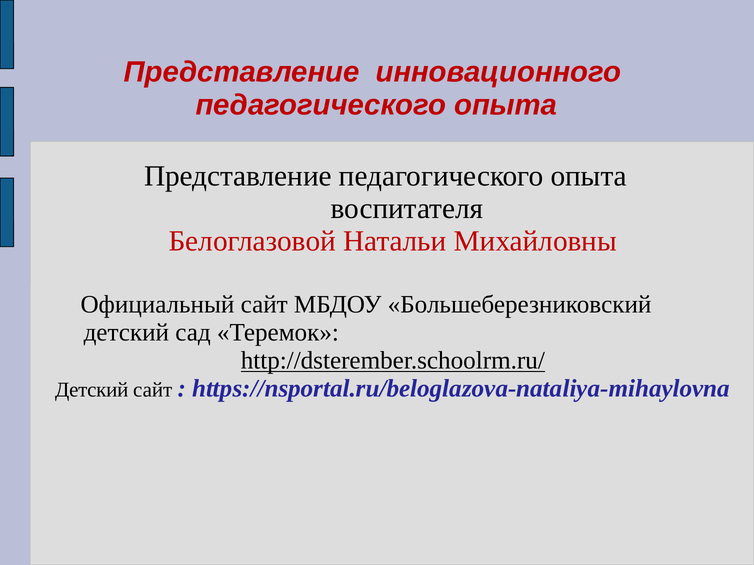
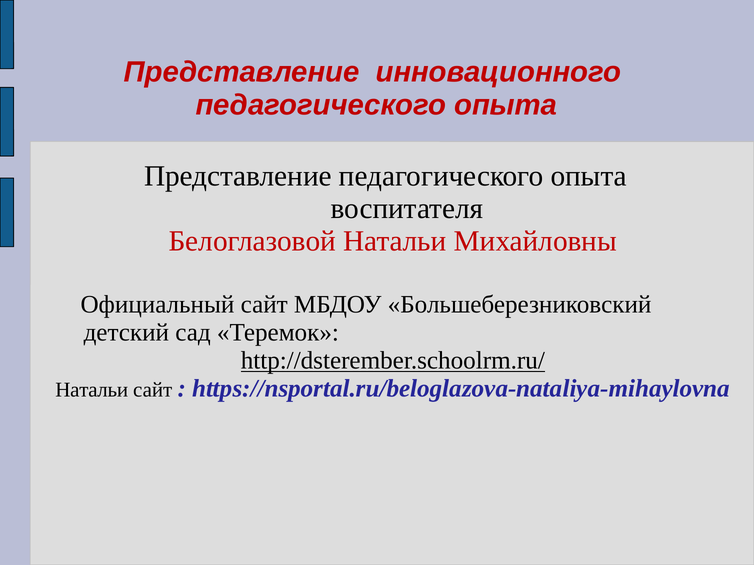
Детский at (92, 390): Детский -> Натальи
